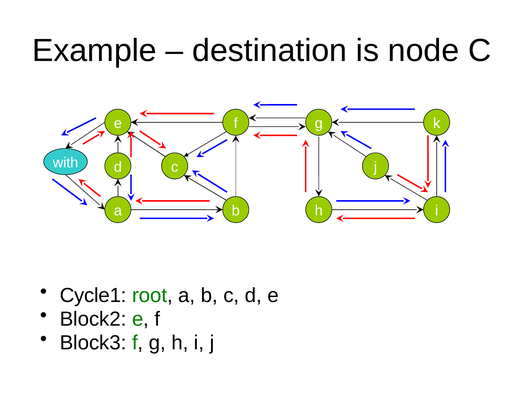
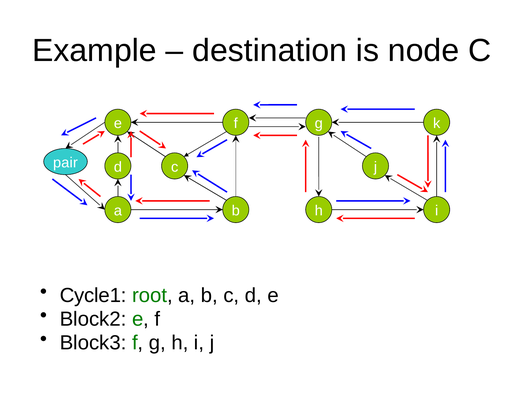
with: with -> pair
